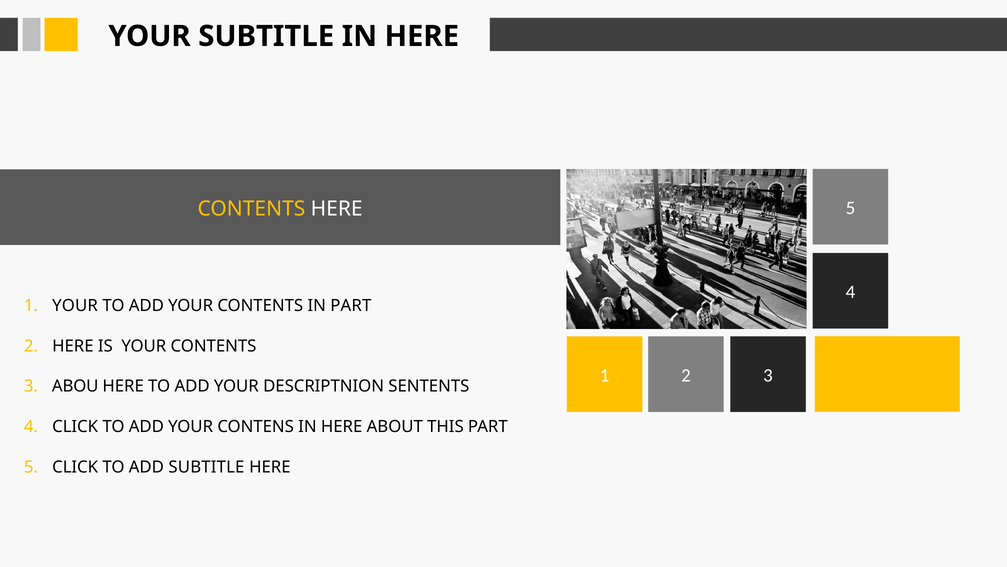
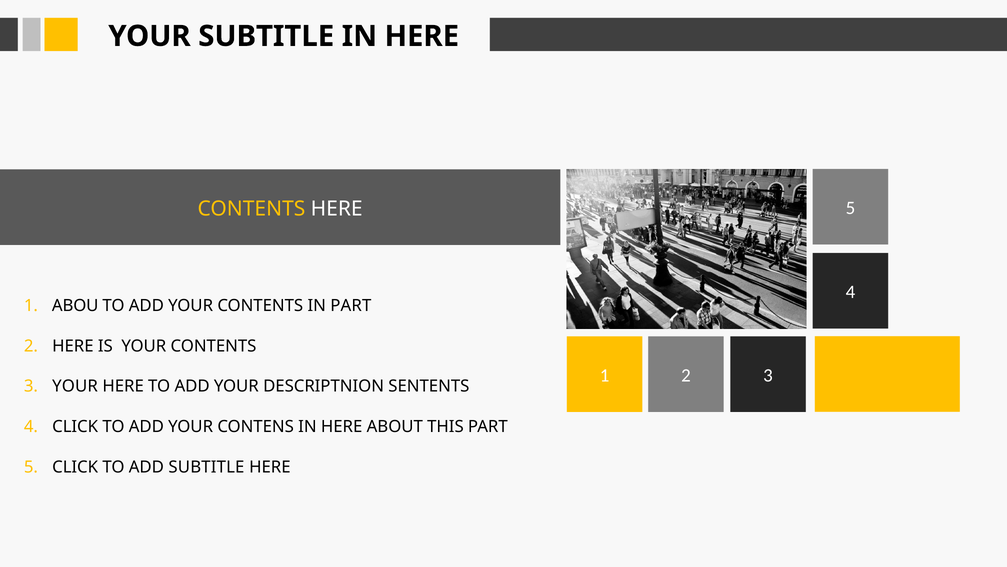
1 YOUR: YOUR -> ABOU
3 ABOU: ABOU -> YOUR
